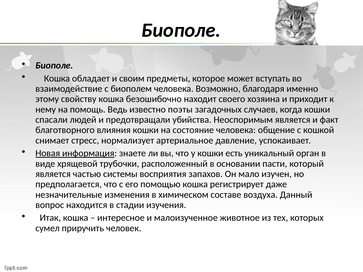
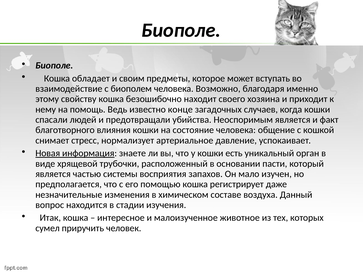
поэты: поэты -> конце
